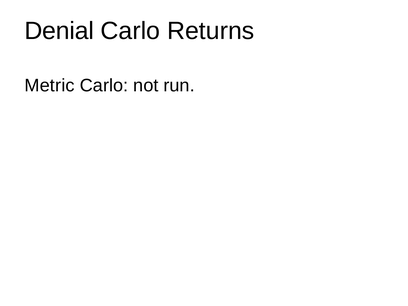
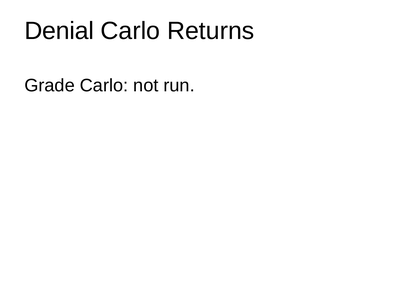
Metric: Metric -> Grade
